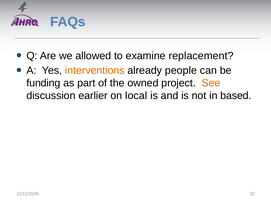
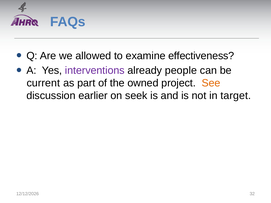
replacement: replacement -> effectiveness
interventions colour: orange -> purple
funding: funding -> current
local: local -> seek
based: based -> target
